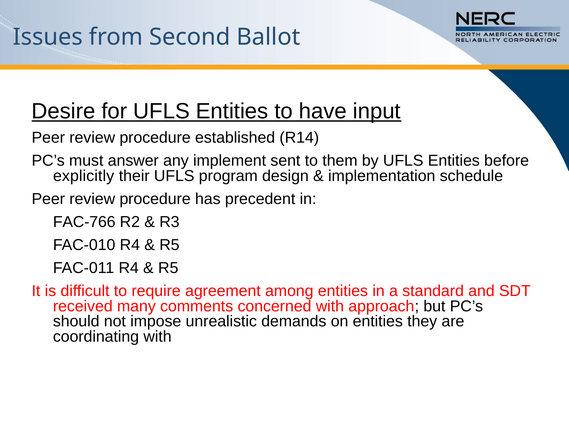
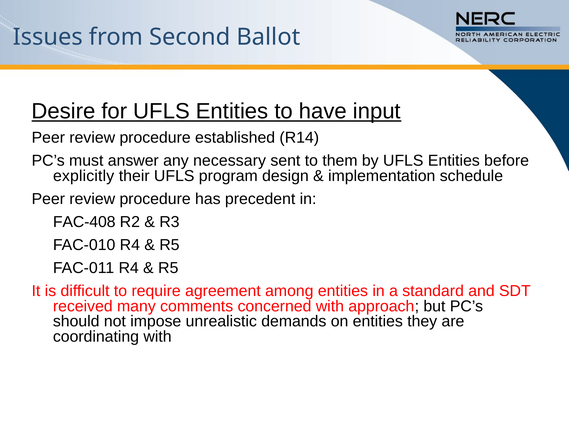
implement: implement -> necessary
FAC-766: FAC-766 -> FAC-408
